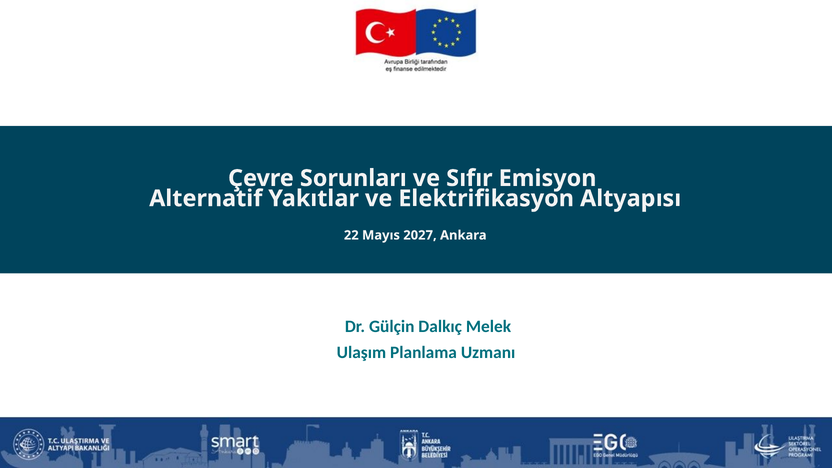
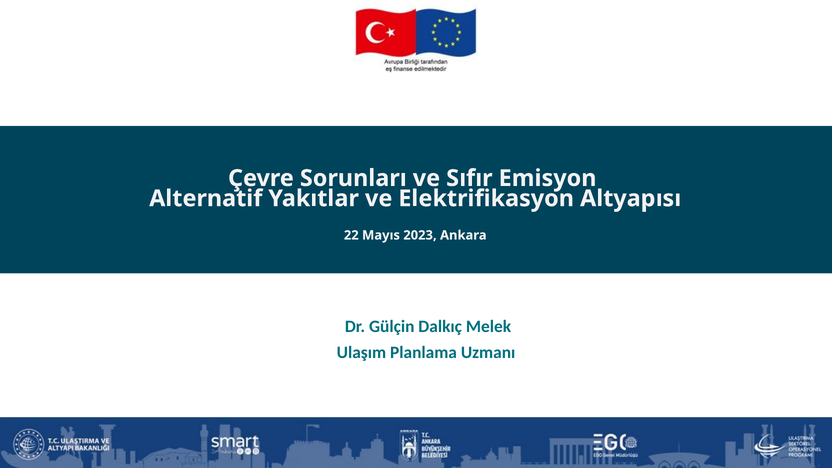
2027: 2027 -> 2023
